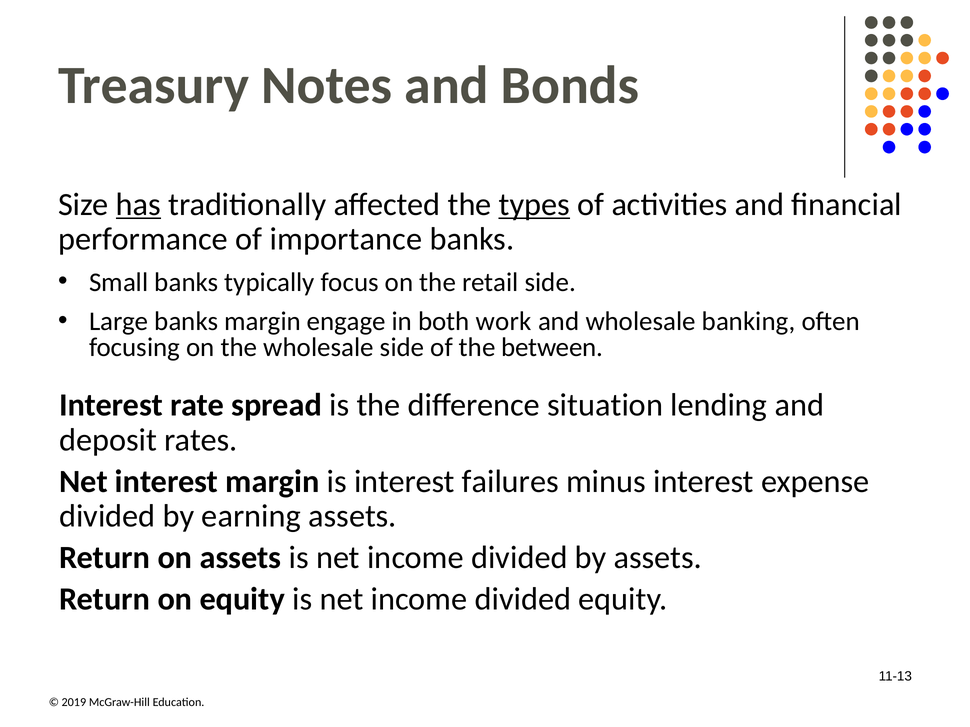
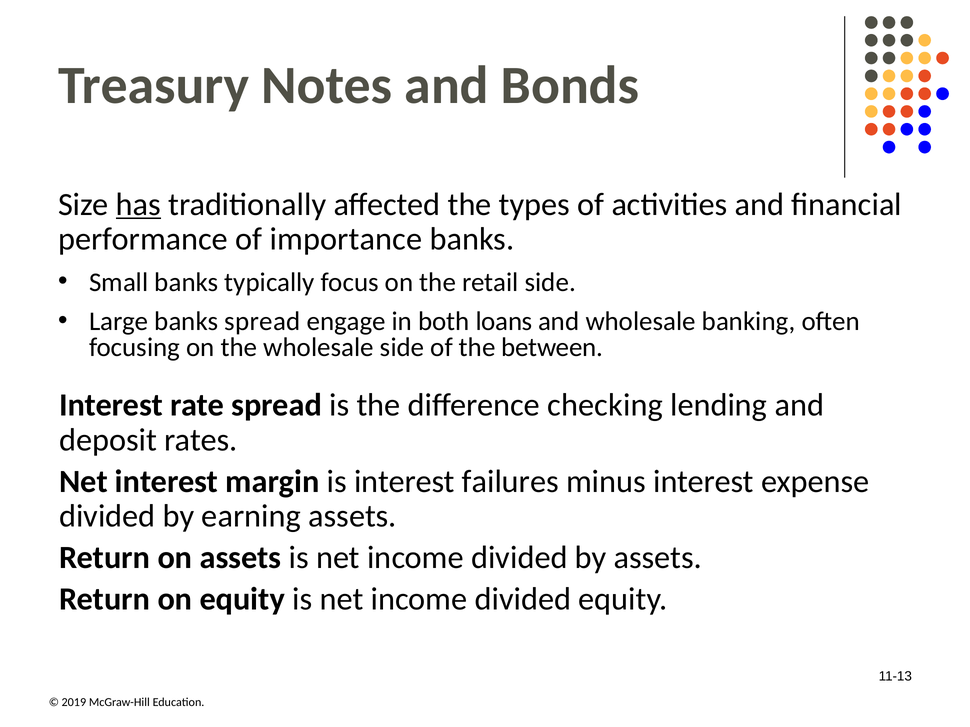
types underline: present -> none
banks margin: margin -> spread
work: work -> loans
situation: situation -> checking
